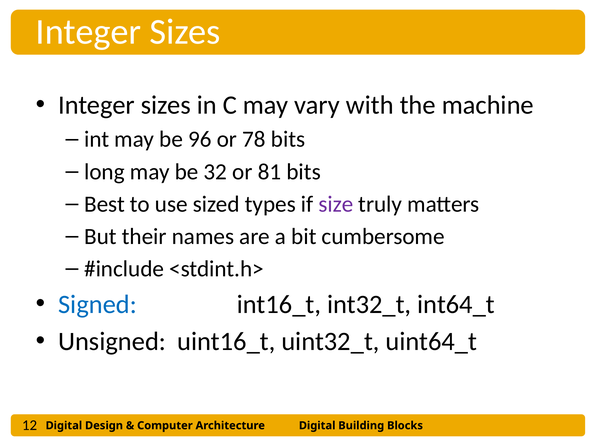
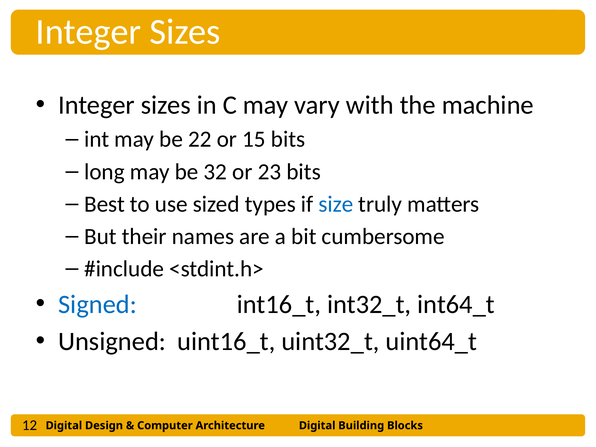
96: 96 -> 22
78: 78 -> 15
81: 81 -> 23
size colour: purple -> blue
